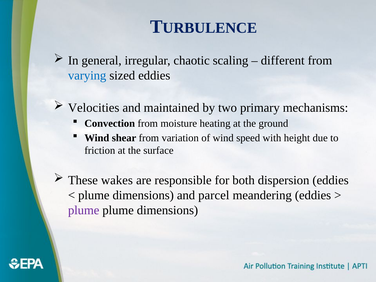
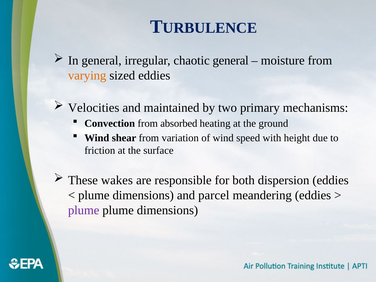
chaotic scaling: scaling -> general
different: different -> moisture
varying colour: blue -> orange
moisture: moisture -> absorbed
